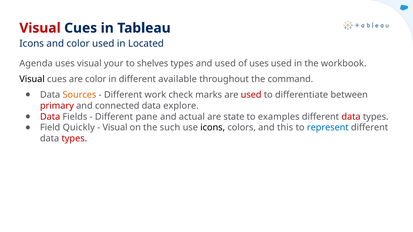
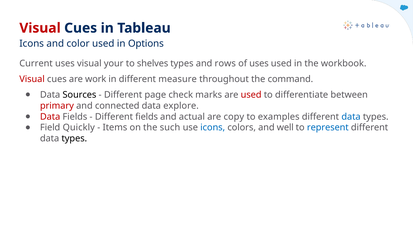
Located: Located -> Options
Agenda: Agenda -> Current
and used: used -> rows
Visual at (32, 79) colour: black -> red
are color: color -> work
available: available -> measure
Sources colour: orange -> black
work: work -> page
Different pane: pane -> fields
state: state -> copy
data at (351, 117) colour: red -> blue
Visual at (115, 128): Visual -> Items
icons at (213, 128) colour: black -> blue
this: this -> well
types at (74, 139) colour: red -> black
